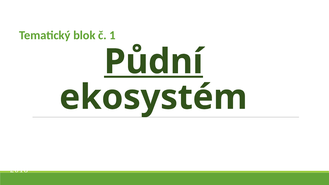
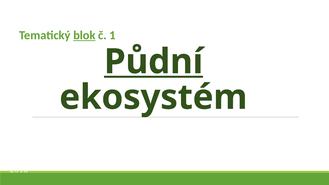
blok underline: none -> present
